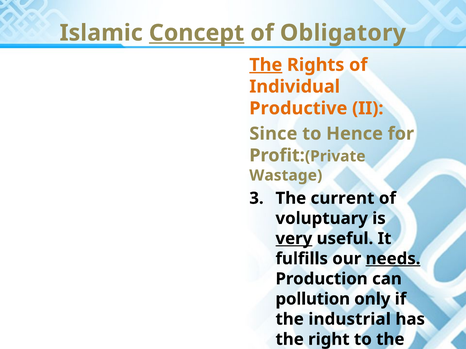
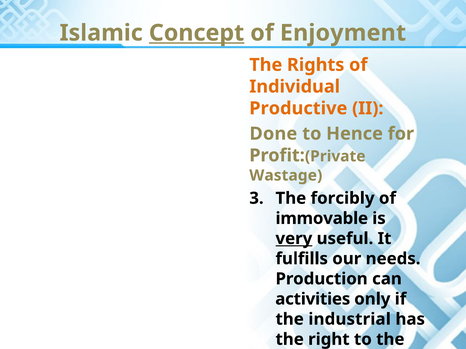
Obligatory: Obligatory -> Enjoyment
The at (266, 65) underline: present -> none
Since: Since -> Done
current: current -> forcibly
voluptuary: voluptuary -> immovable
needs underline: present -> none
pollution: pollution -> activities
